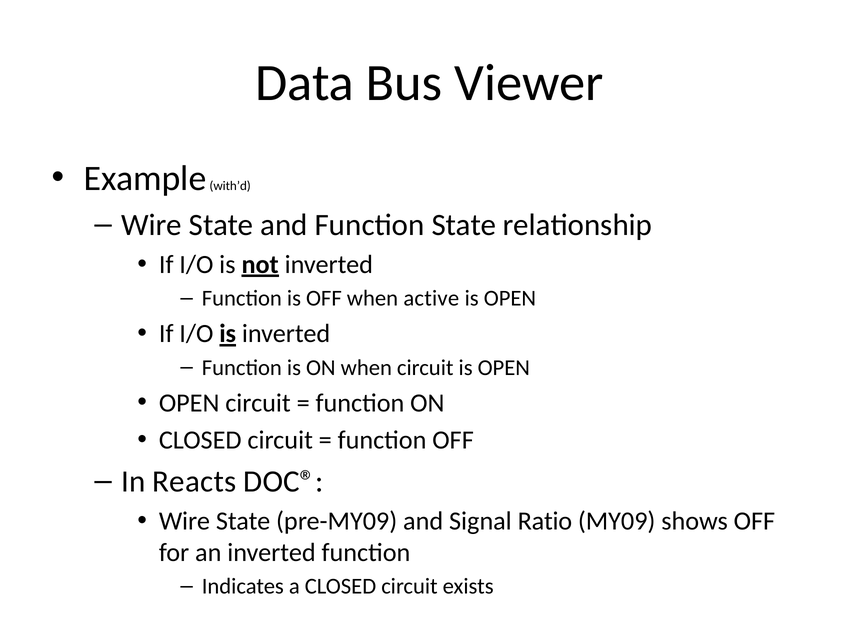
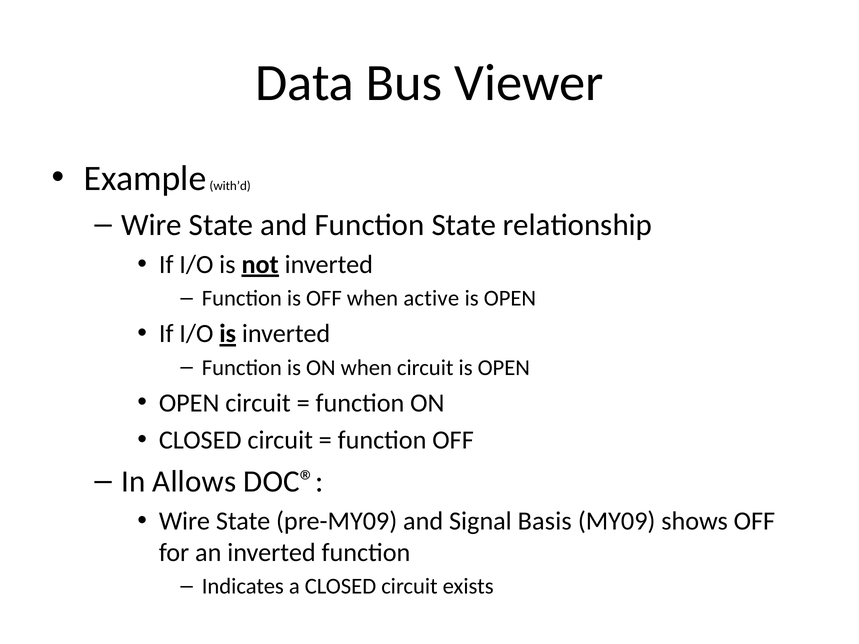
Reacts: Reacts -> Allows
Ratio: Ratio -> Basis
